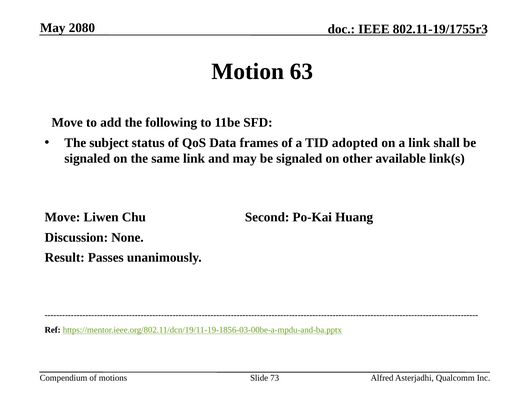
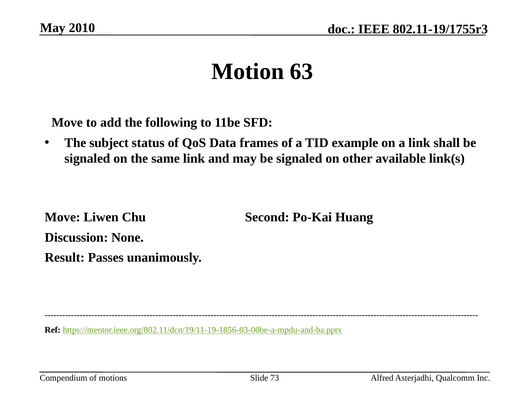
2080: 2080 -> 2010
adopted: adopted -> example
